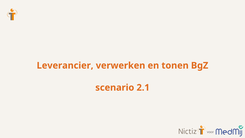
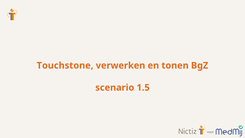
Leverancier: Leverancier -> Touchstone
2.1: 2.1 -> 1.5
